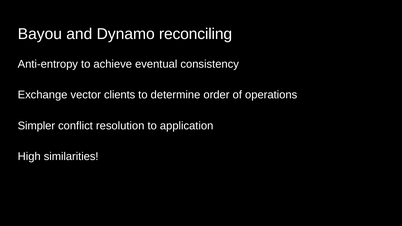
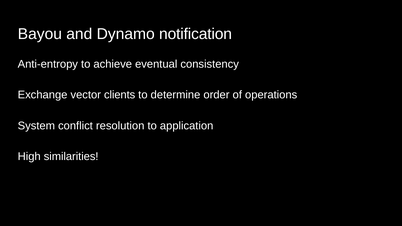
reconciling: reconciling -> notification
Simpler: Simpler -> System
